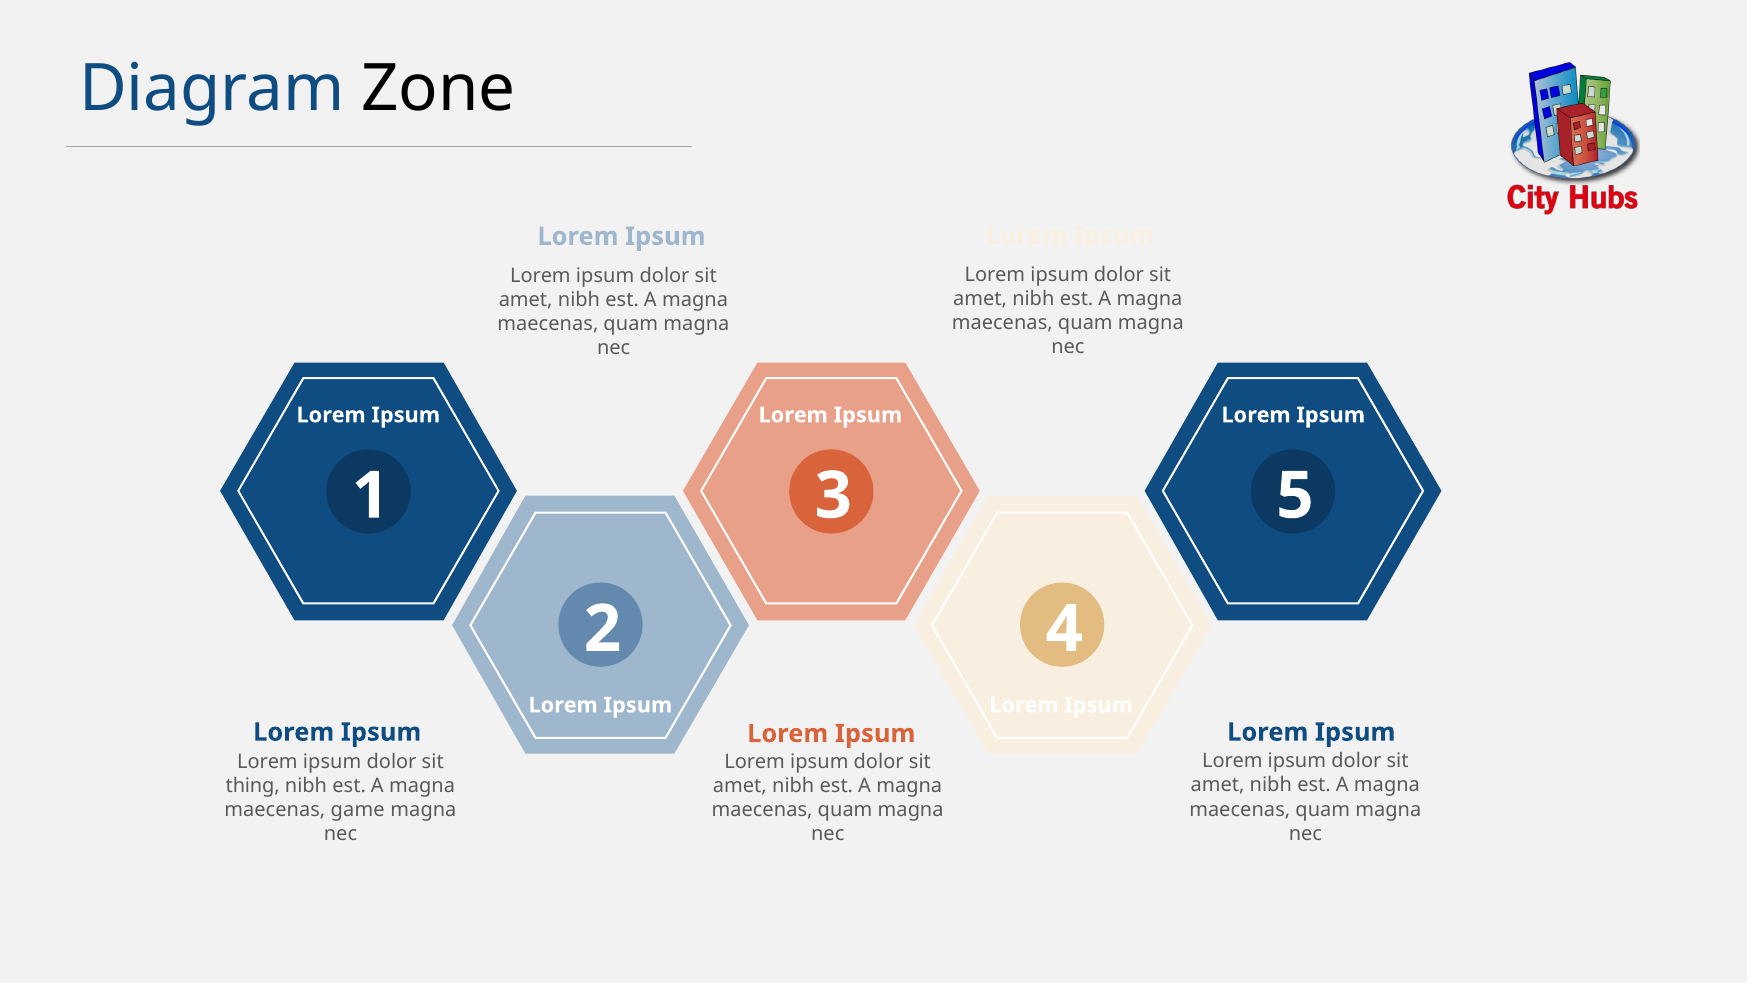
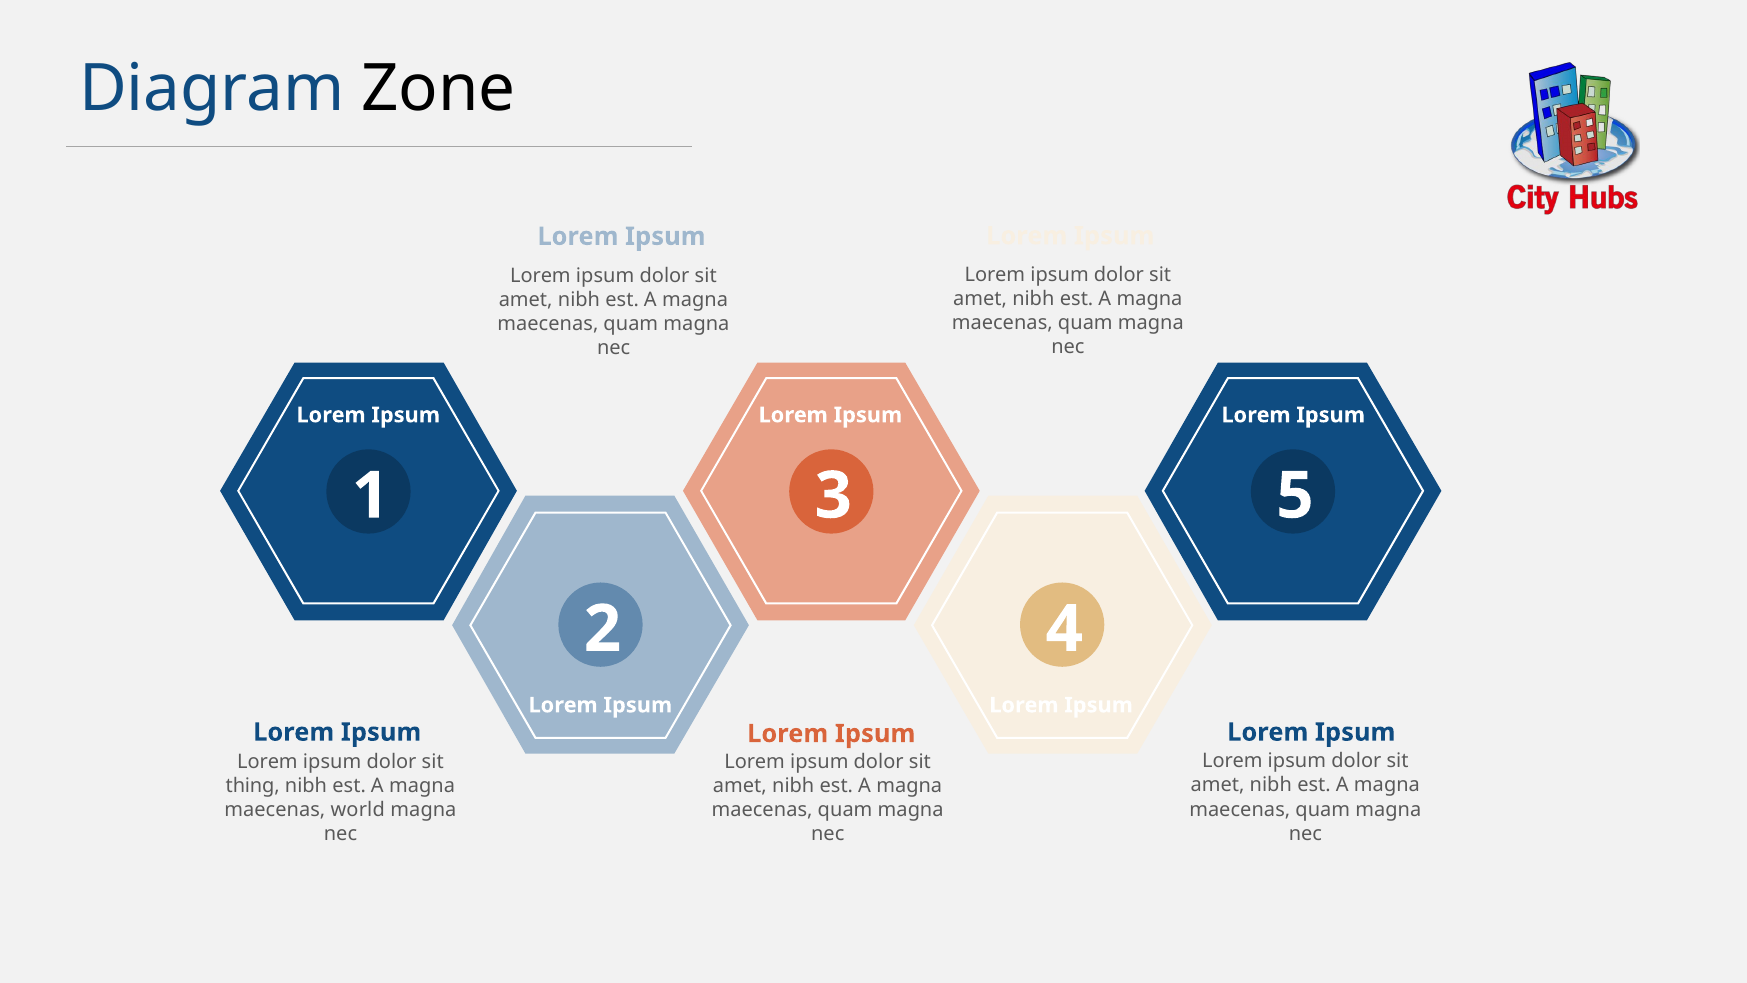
game: game -> world
